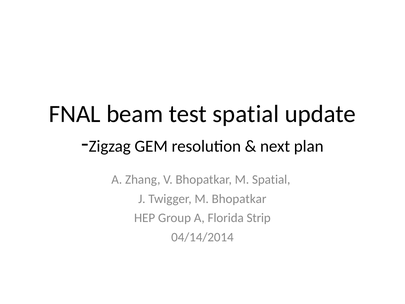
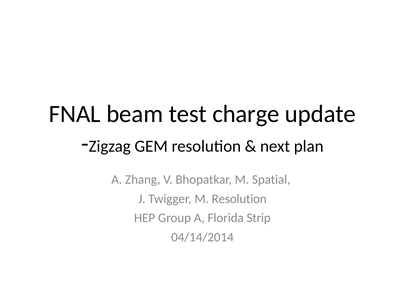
test spatial: spatial -> charge
M Bhopatkar: Bhopatkar -> Resolution
